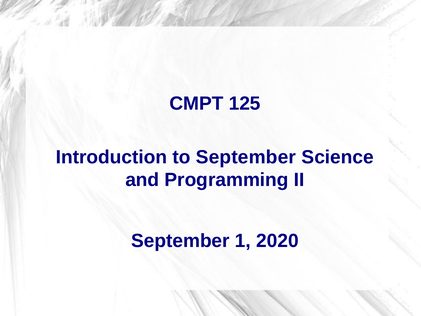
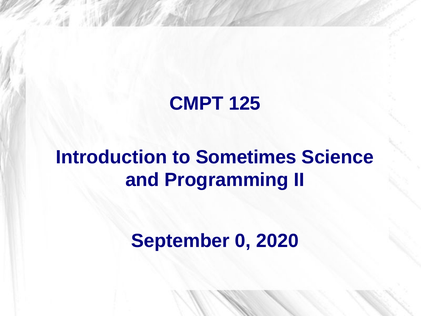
to September: September -> Sometimes
1: 1 -> 0
